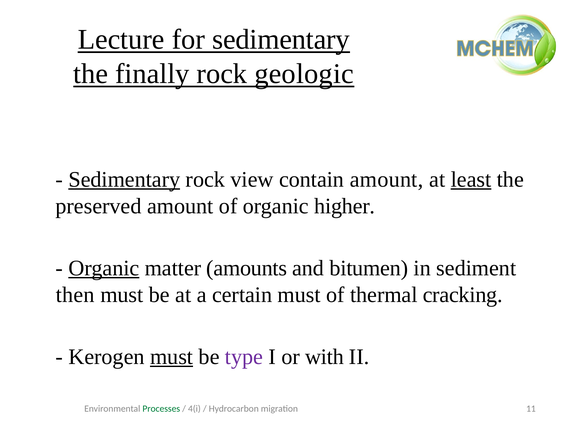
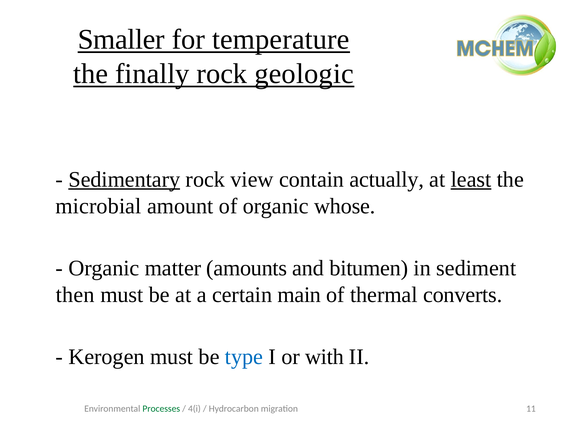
Lecture: Lecture -> Smaller
for sedimentary: sedimentary -> temperature
contain amount: amount -> actually
preserved: preserved -> microbial
higher: higher -> whose
Organic at (104, 268) underline: present -> none
certain must: must -> main
cracking: cracking -> converts
must at (172, 356) underline: present -> none
type colour: purple -> blue
